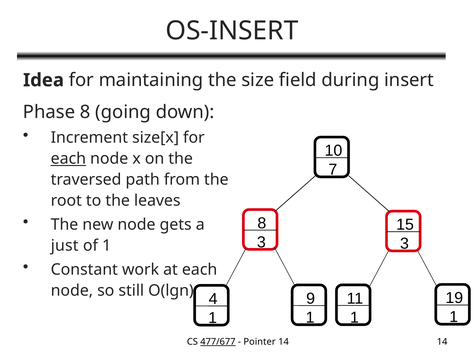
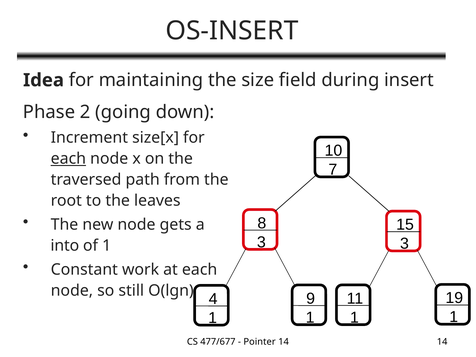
Phase 8: 8 -> 2
just: just -> into
477/677 underline: present -> none
